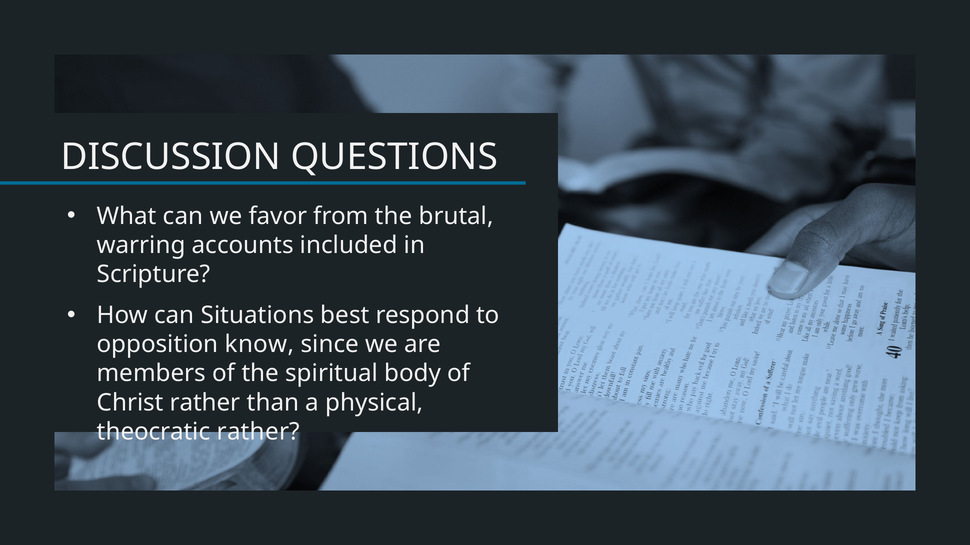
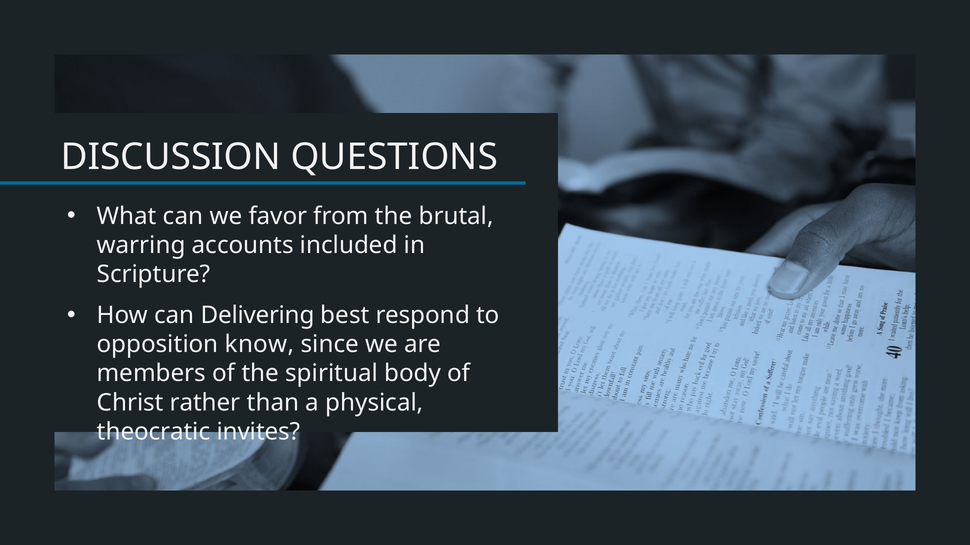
Situations: Situations -> Delivering
theocratic rather: rather -> invites
